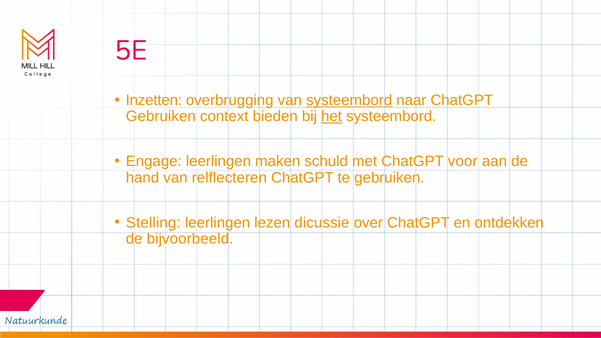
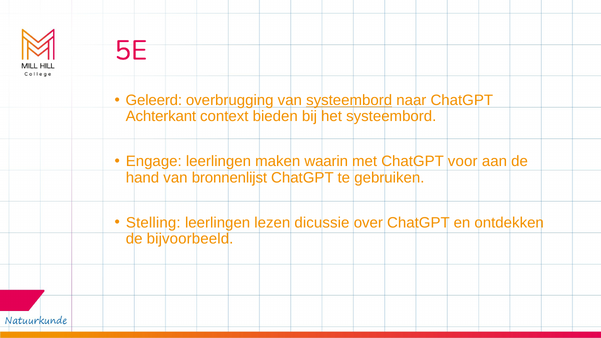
Inzetten: Inzetten -> Geleerd
Gebruiken at (161, 116): Gebruiken -> Achterkant
het underline: present -> none
schuld: schuld -> waarin
relflecteren: relflecteren -> bronnenlijst
